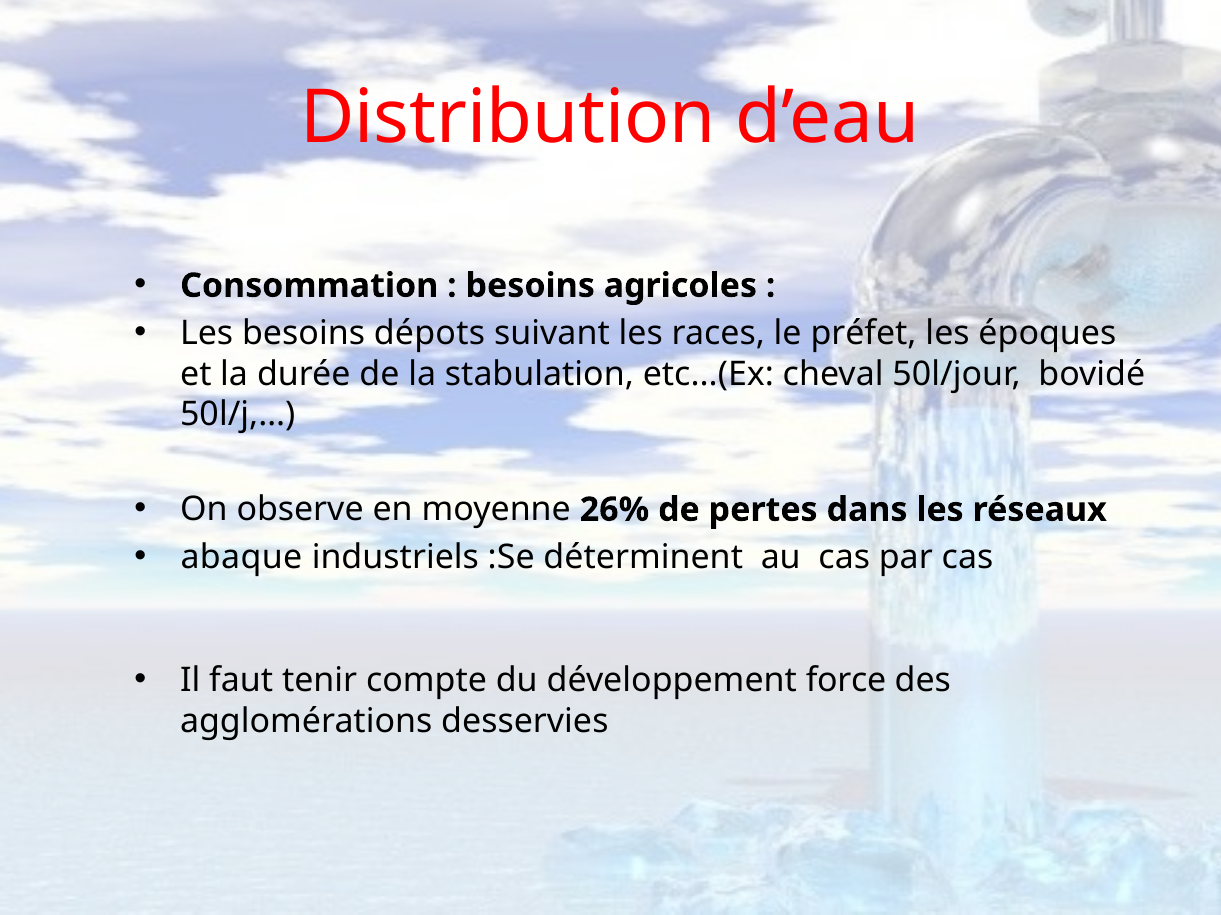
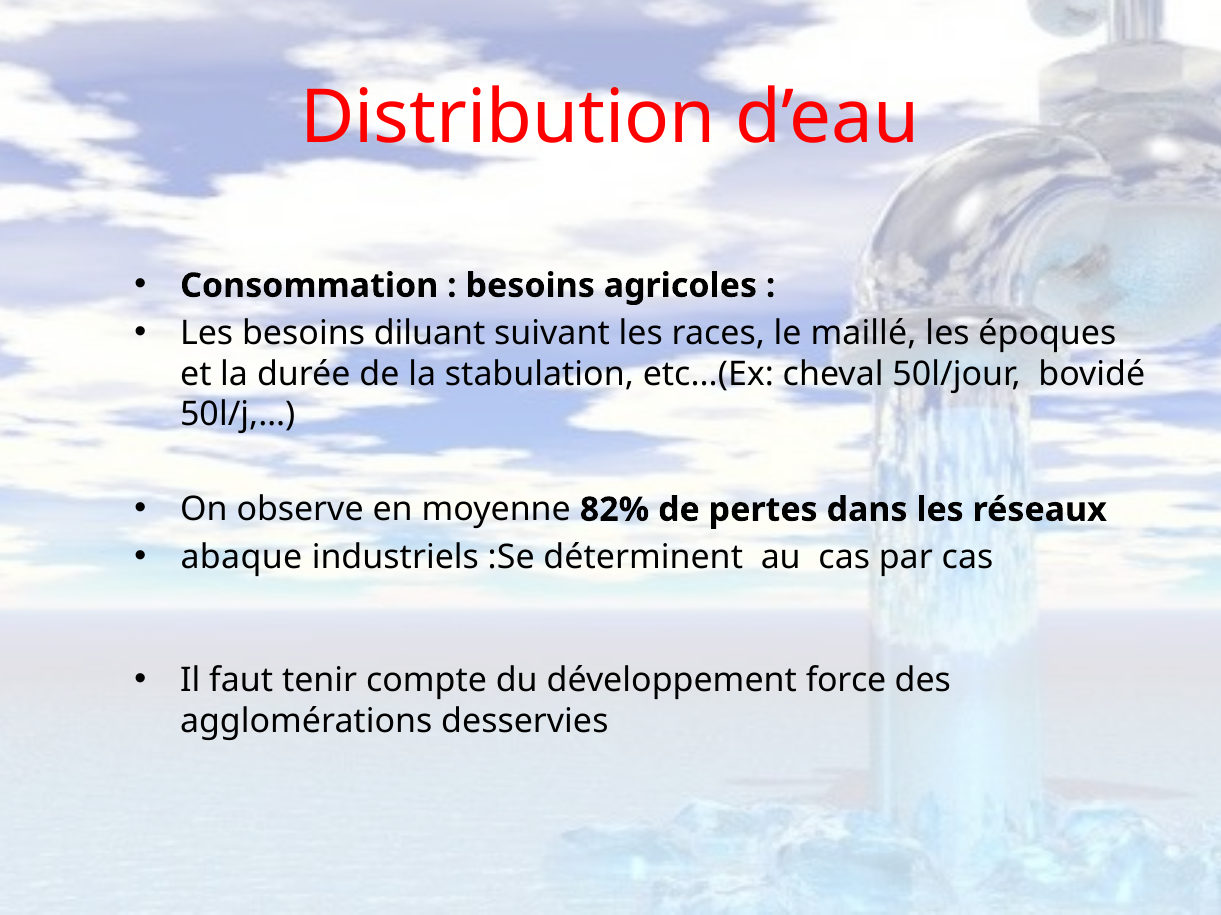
dépots: dépots -> diluant
préfet: préfet -> maillé
26%: 26% -> 82%
